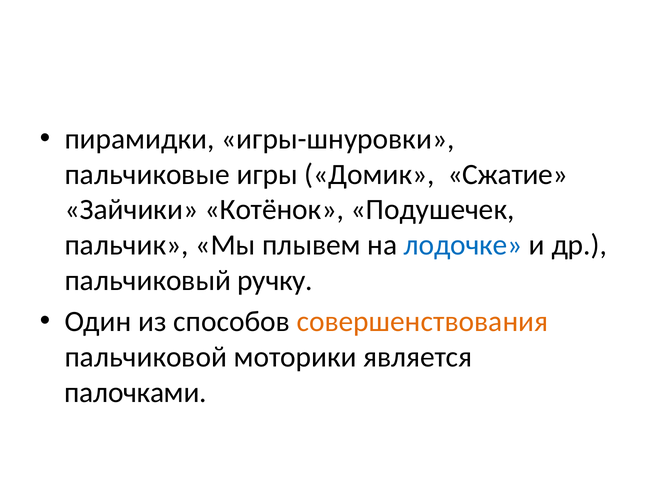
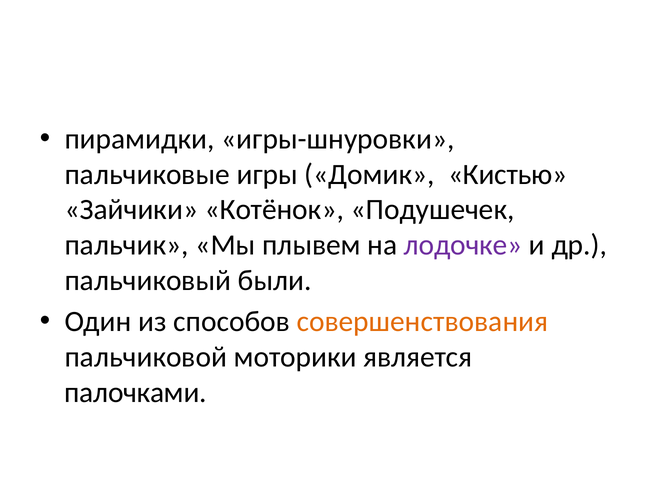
Сжатие: Сжатие -> Кистью
лодочке colour: blue -> purple
ручку: ручку -> были
